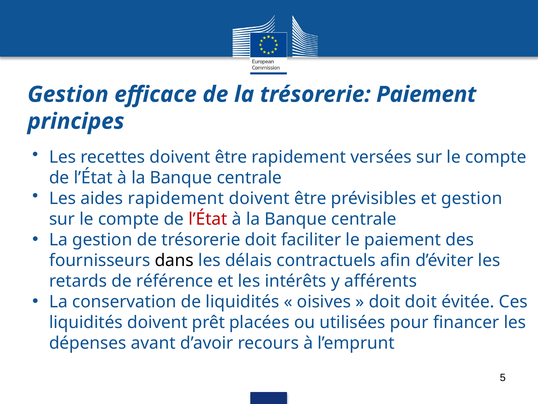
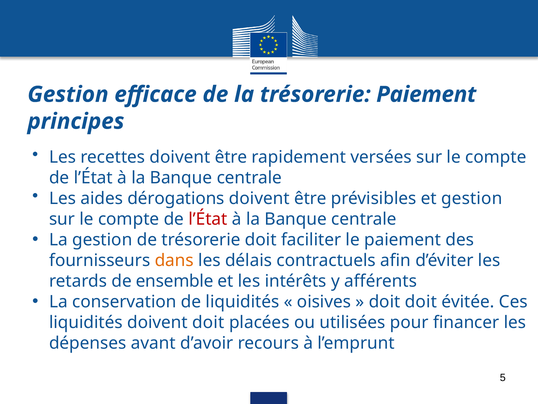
aides rapidement: rapidement -> dérogations
dans colour: black -> orange
référence: référence -> ensemble
doivent prêt: prêt -> doit
